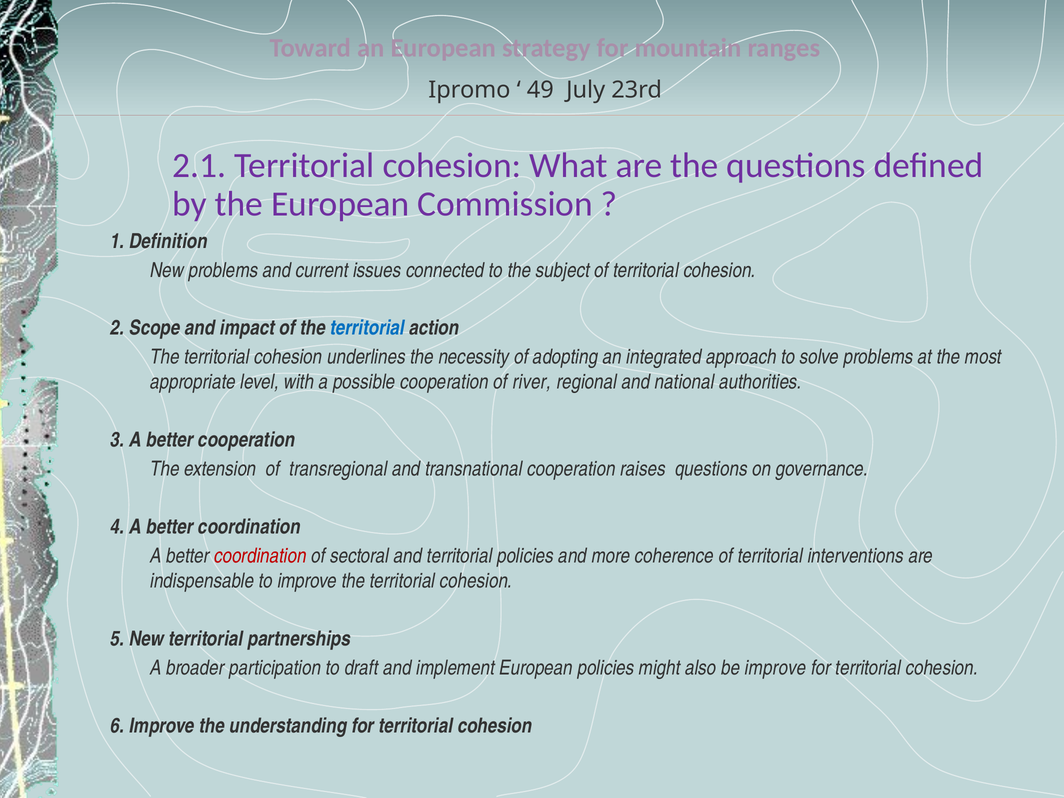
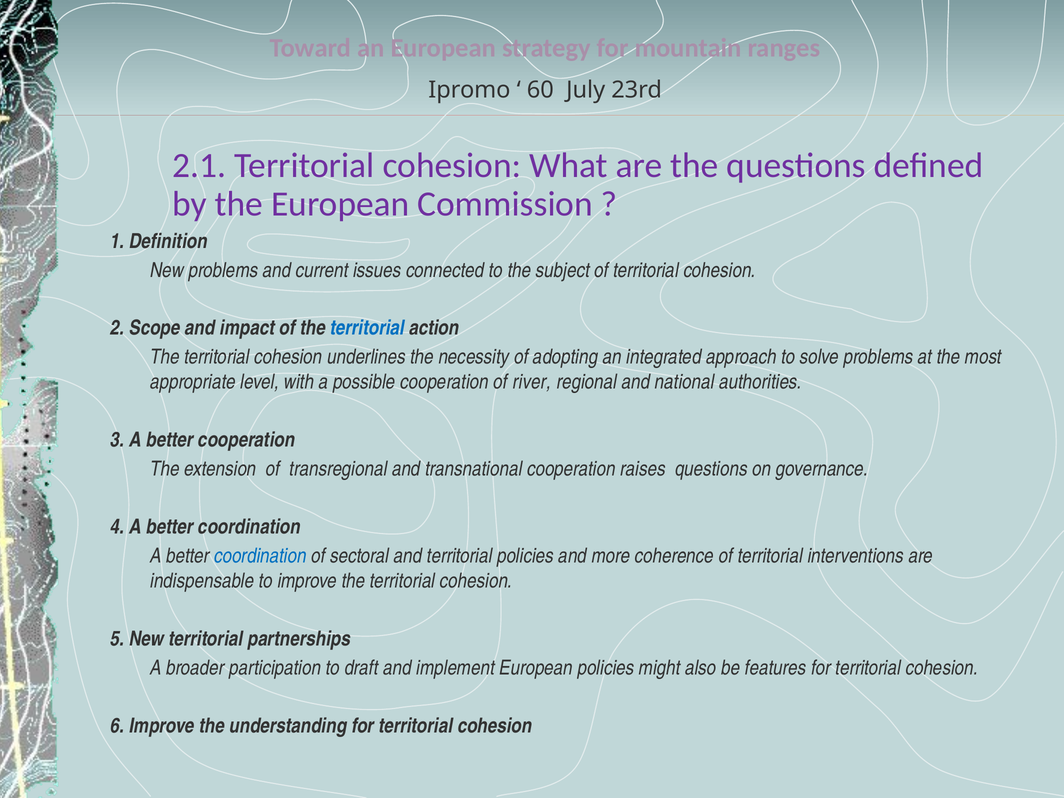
49: 49 -> 60
coordination at (260, 556) colour: red -> blue
be improve: improve -> features
